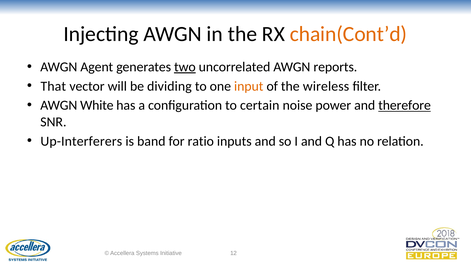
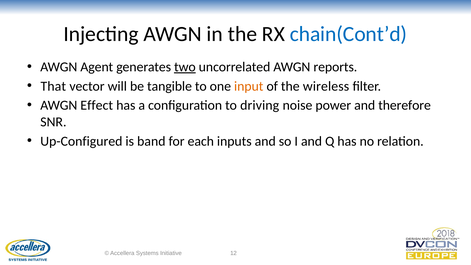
chain(Cont’d colour: orange -> blue
dividing: dividing -> tangible
White: White -> Effect
certain: certain -> driving
therefore underline: present -> none
Up-Interferers: Up-Interferers -> Up-Configured
ratio: ratio -> each
